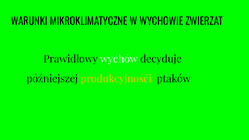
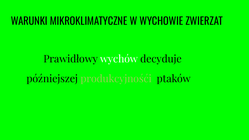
produkcyjnośći colour: yellow -> light green
